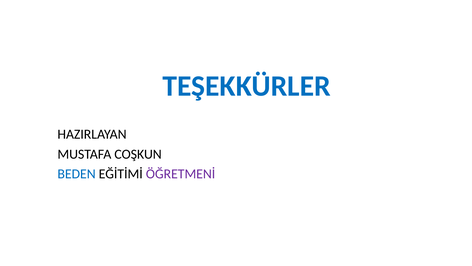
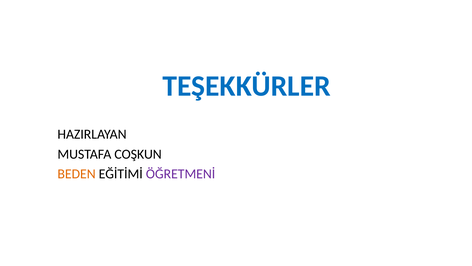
BEDEN colour: blue -> orange
